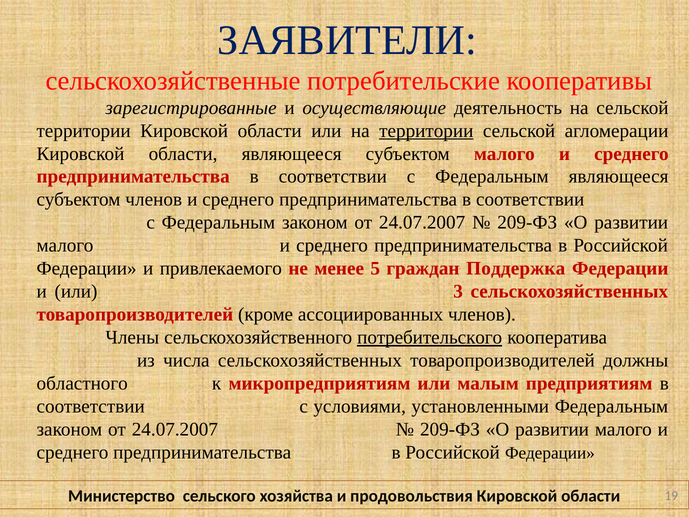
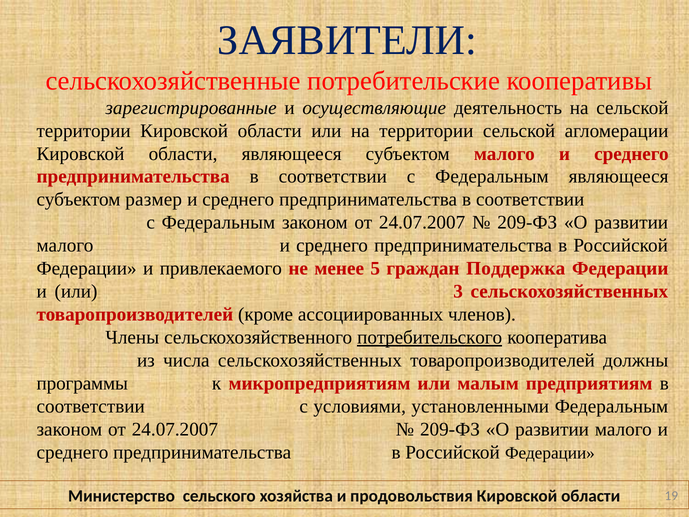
территории at (426, 131) underline: present -> none
субъектом членов: членов -> размер
областного: областного -> программы
